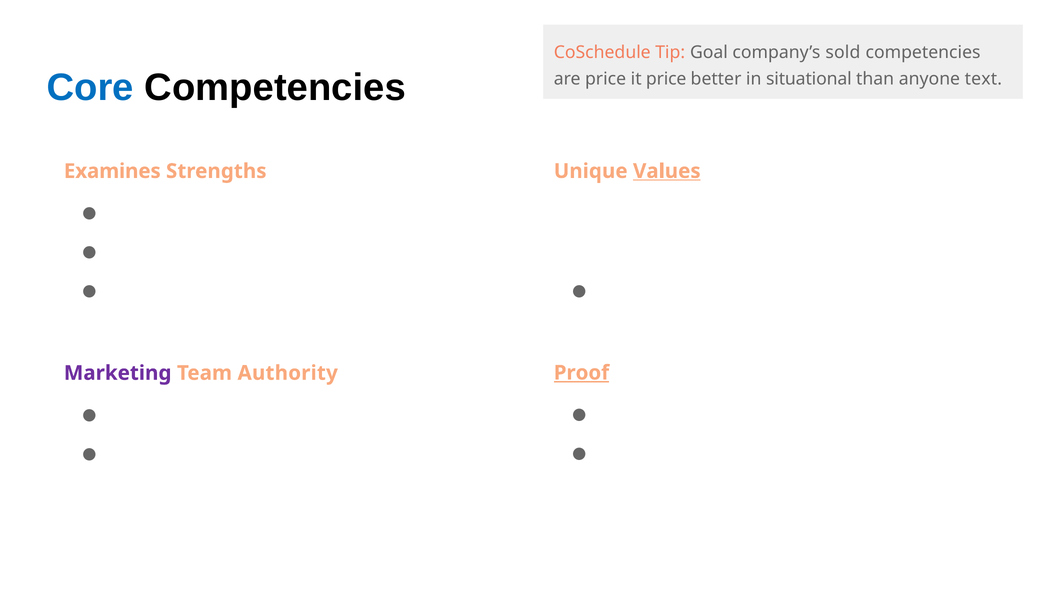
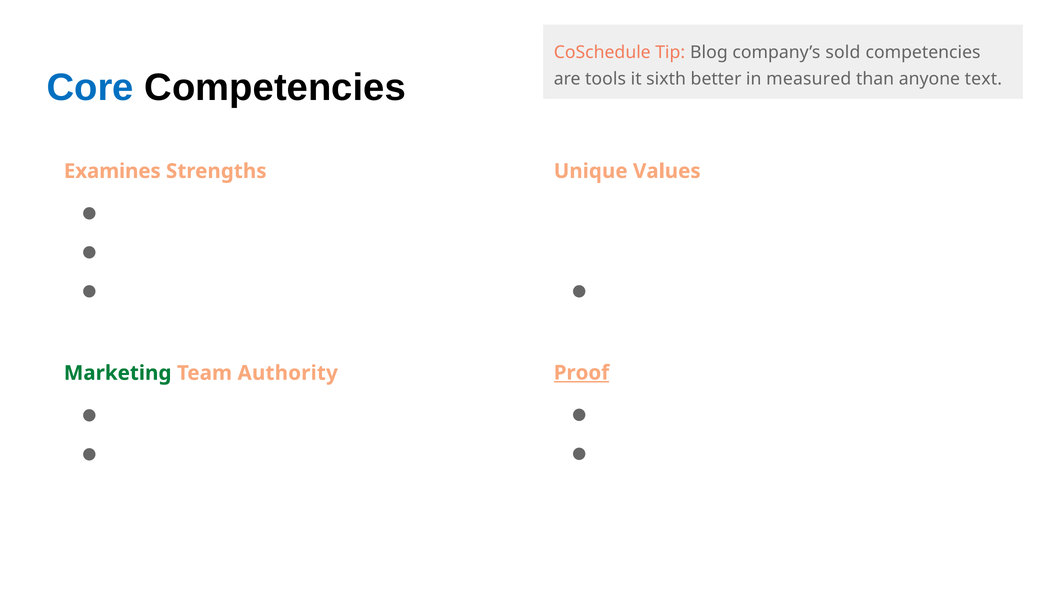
Goal: Goal -> Blog
are price: price -> tools
it price: price -> sixth
situational: situational -> measured
Values underline: present -> none
Marketing colour: purple -> green
